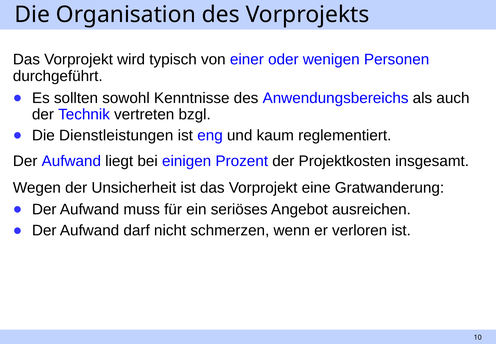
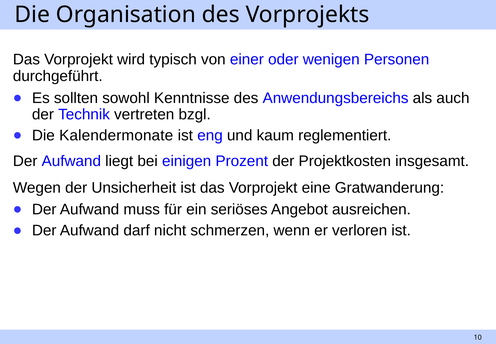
Dienstleistungen: Dienstleistungen -> Kalendermonate
